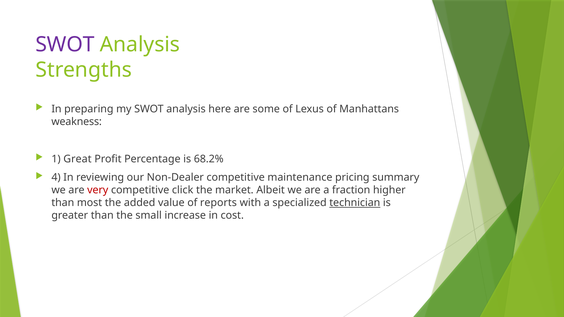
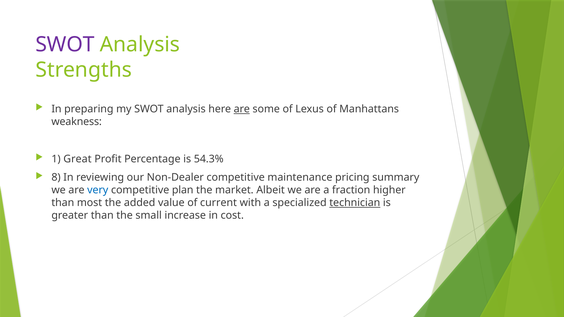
are at (242, 109) underline: none -> present
68.2%: 68.2% -> 54.3%
4: 4 -> 8
very colour: red -> blue
click: click -> plan
reports: reports -> current
